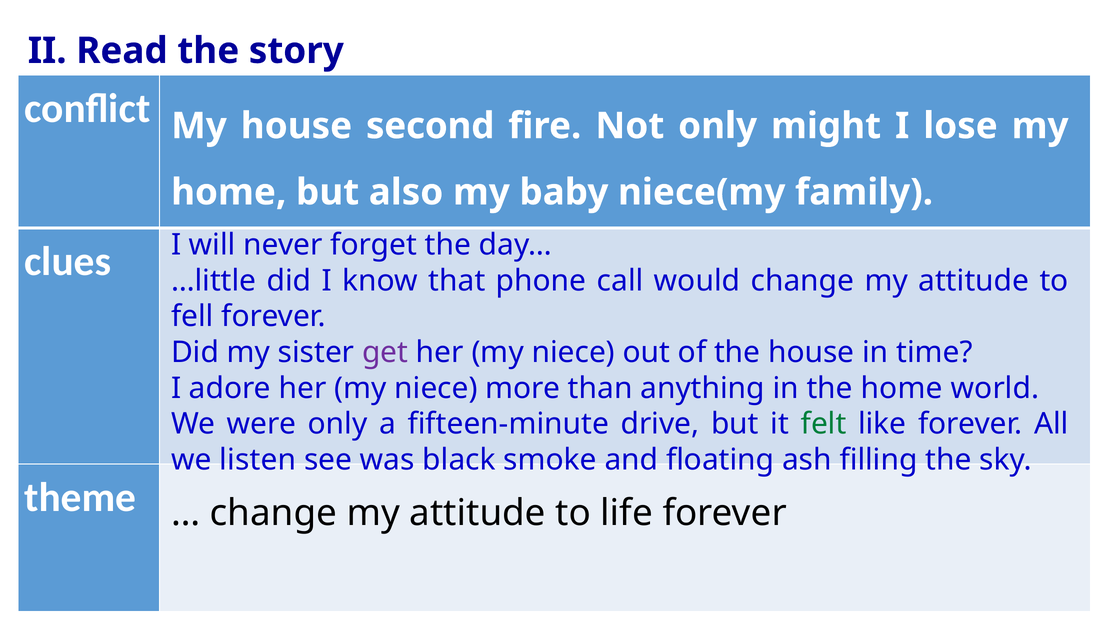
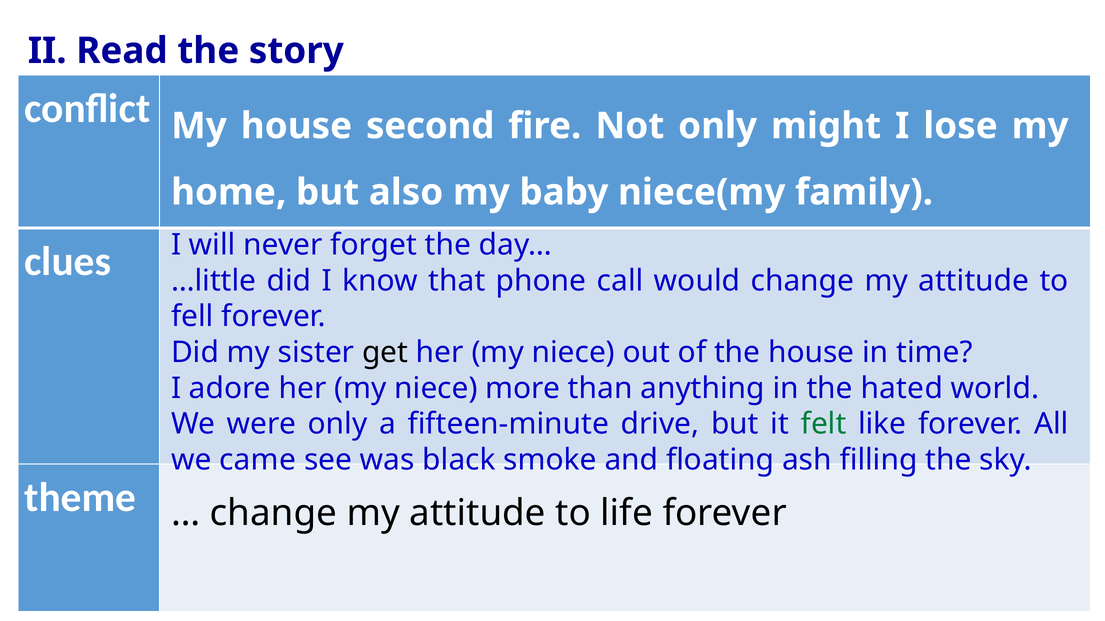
get colour: purple -> black
the home: home -> hated
listen: listen -> came
